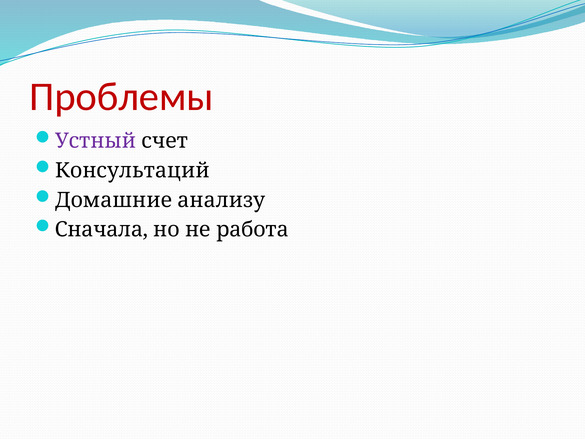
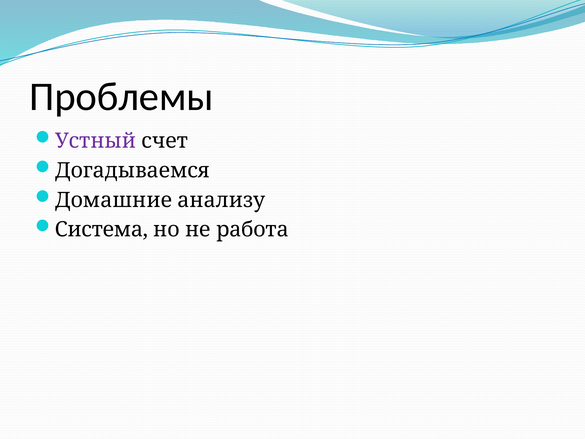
Проблемы colour: red -> black
Консультаций: Консультаций -> Догадываемся
Сначала: Сначала -> Система
